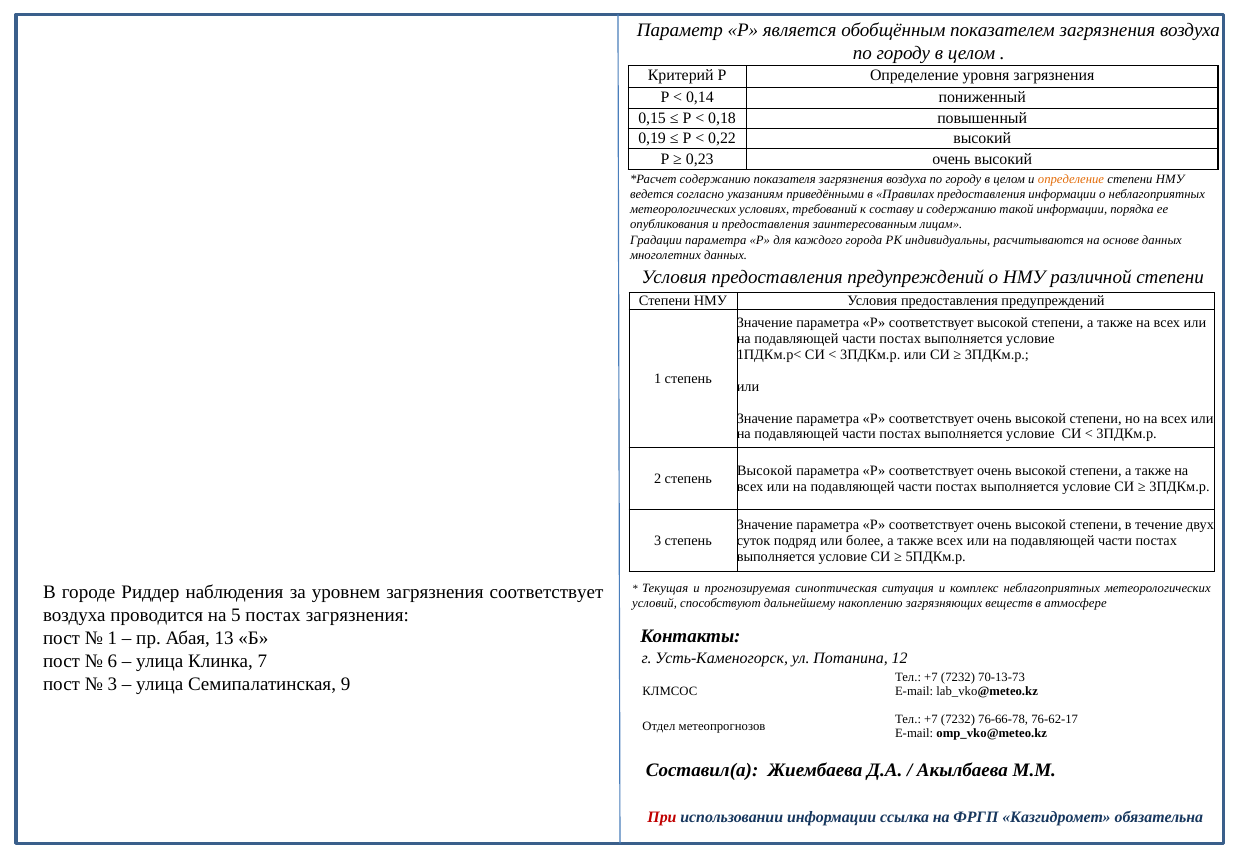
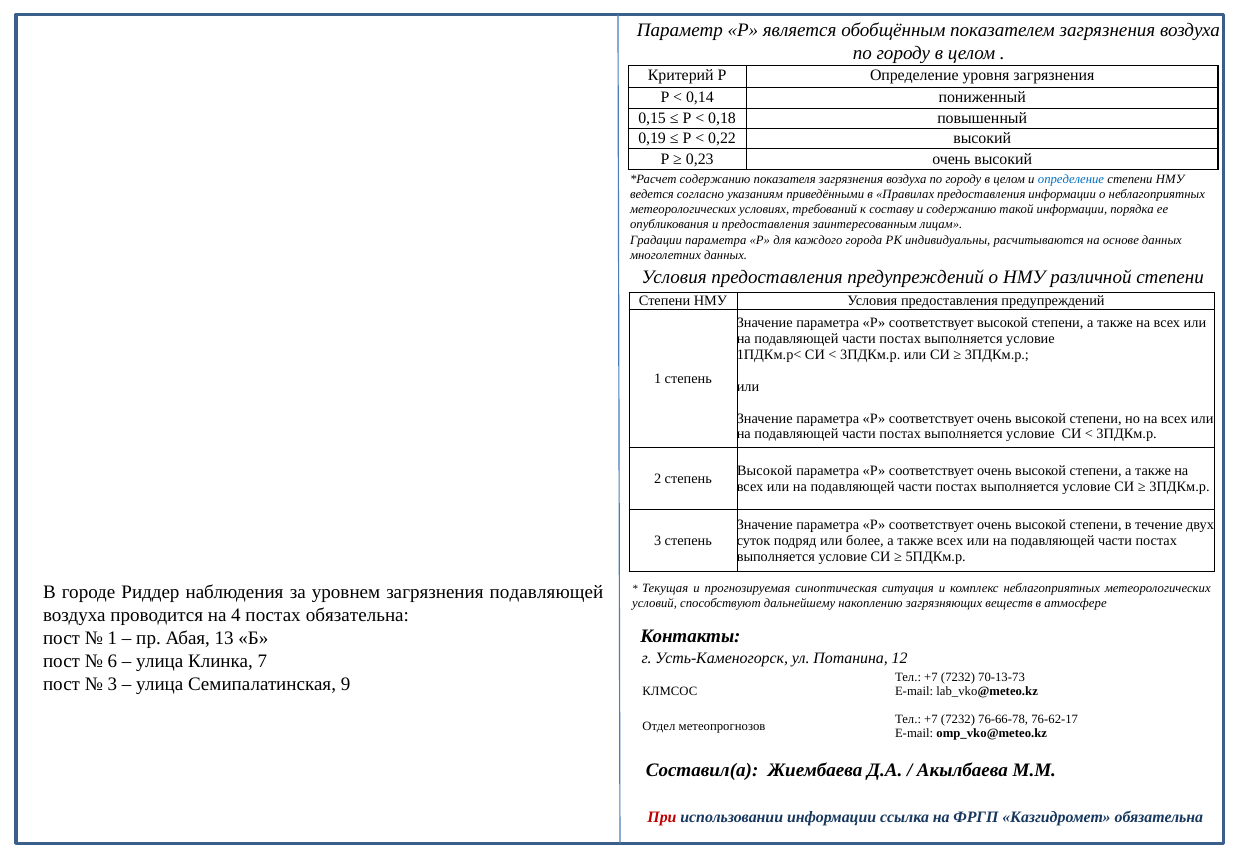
определение at (1071, 179) colour: orange -> blue
загрязнения соответствует: соответствует -> подавляющей
5: 5 -> 4
постах загрязнения: загрязнения -> обязательна
